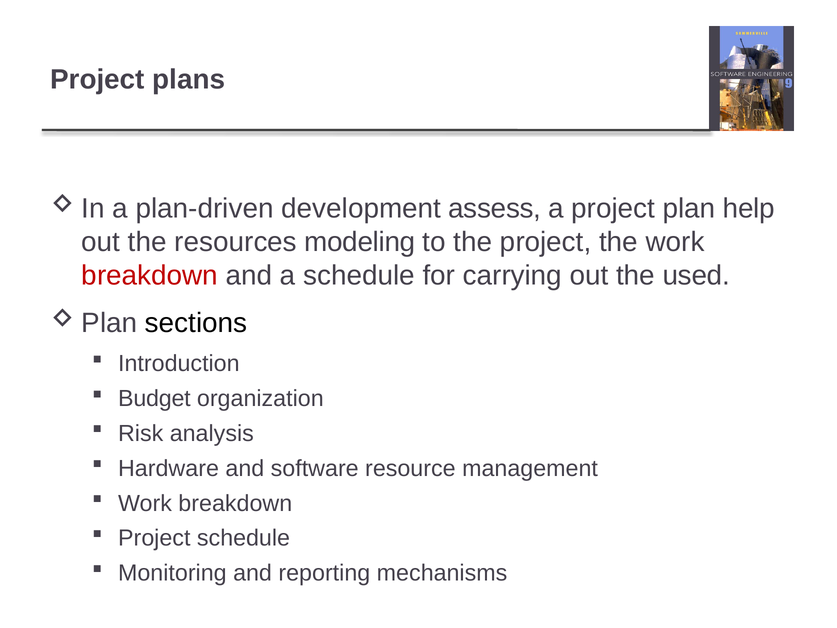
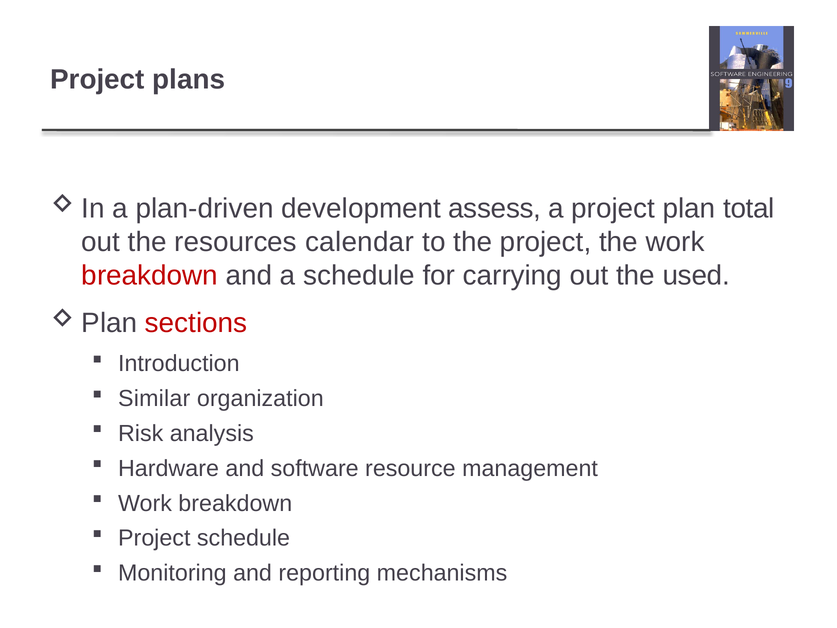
help: help -> total
modeling: modeling -> calendar
sections colour: black -> red
Budget: Budget -> Similar
